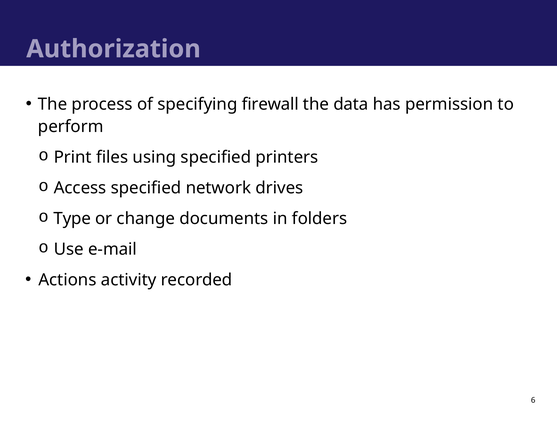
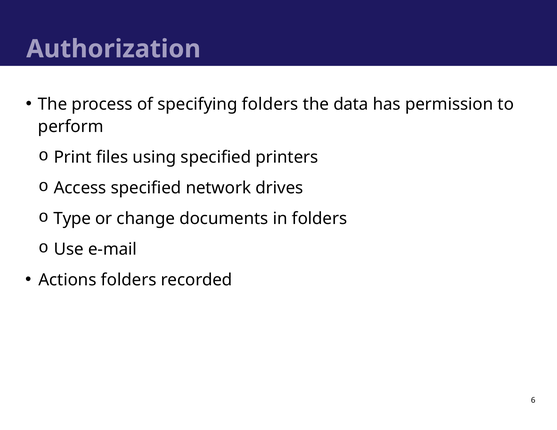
specifying firewall: firewall -> folders
Actions activity: activity -> folders
